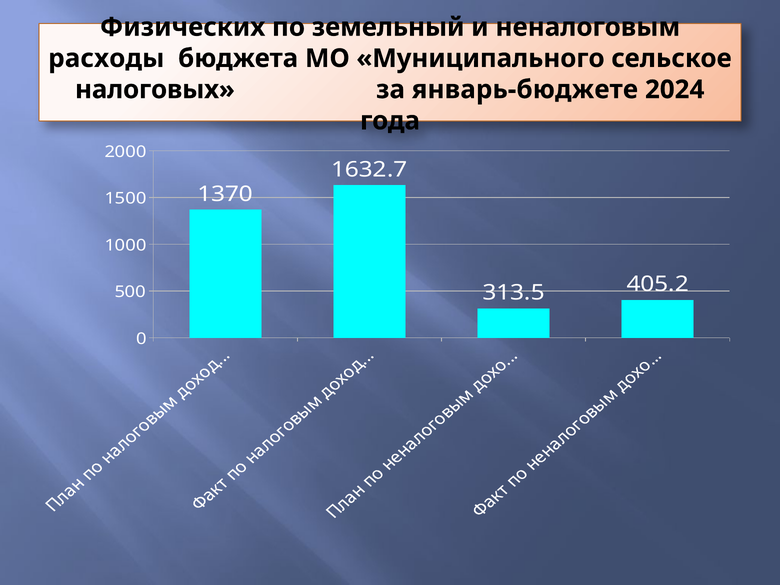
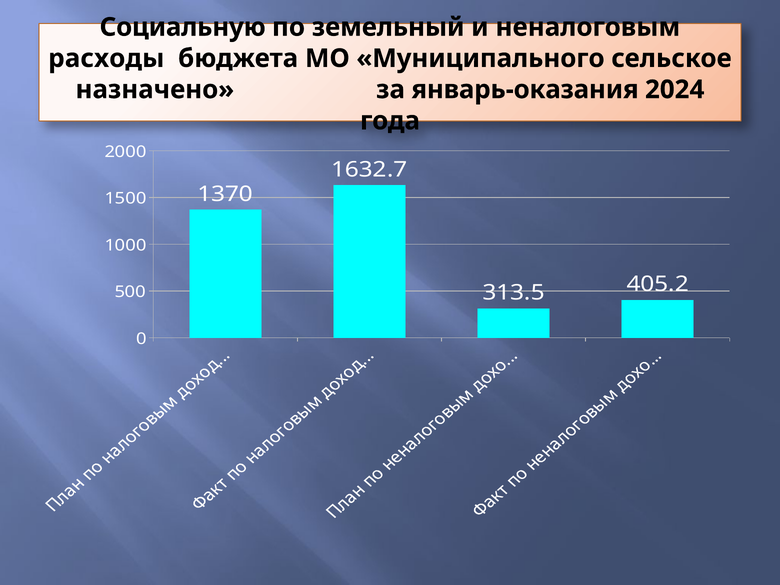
Физических: Физических -> Социальную
налоговых: налоговых -> назначено
январь-бюджете: январь-бюджете -> январь-оказания
